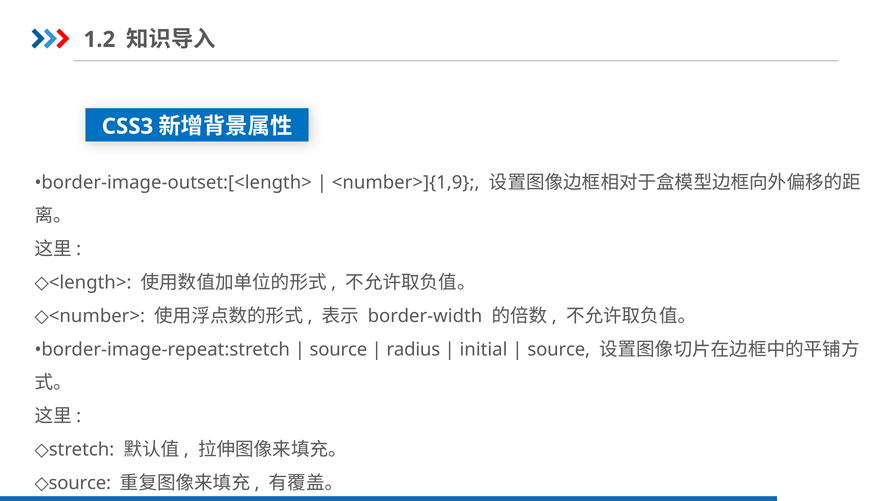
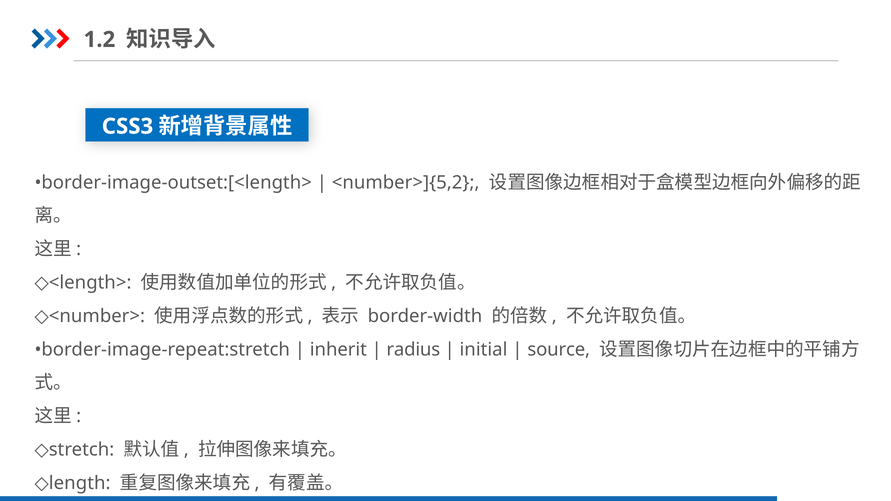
<number>]{1,9: <number>]{1,9 -> <number>]{5,2
source at (338, 350): source -> inherit
source at (80, 483): source -> length
